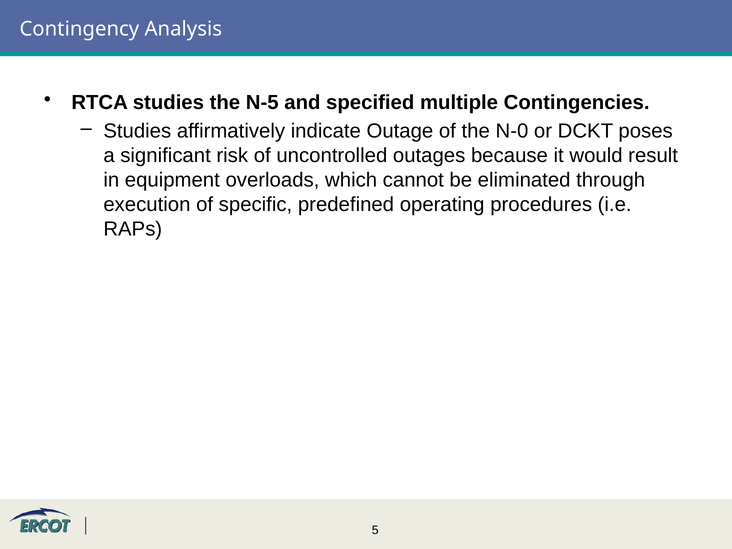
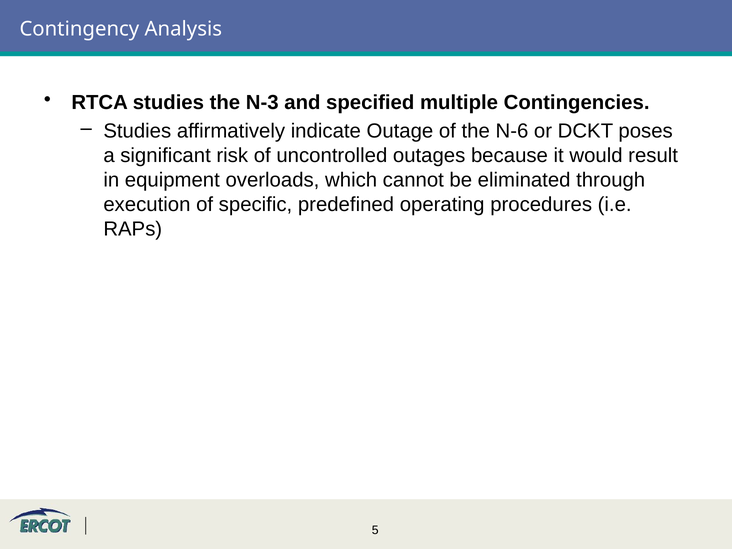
N-5: N-5 -> N-3
N-0: N-0 -> N-6
